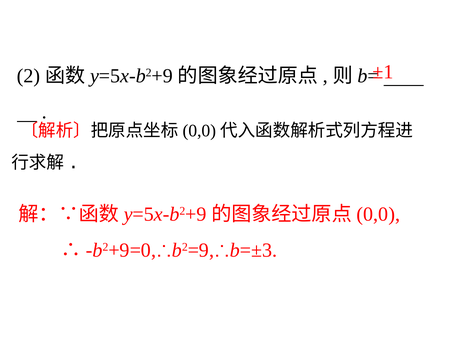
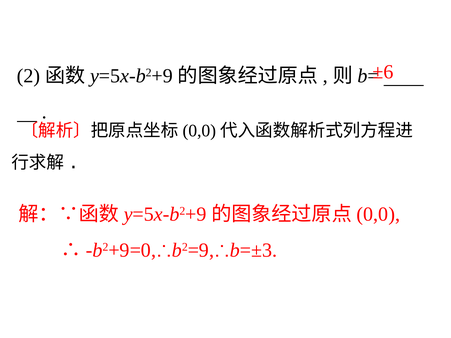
±1: ±1 -> ±6
